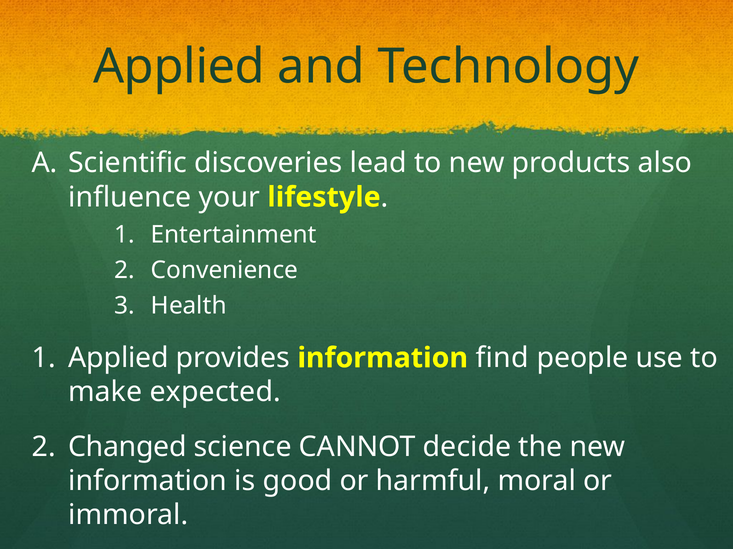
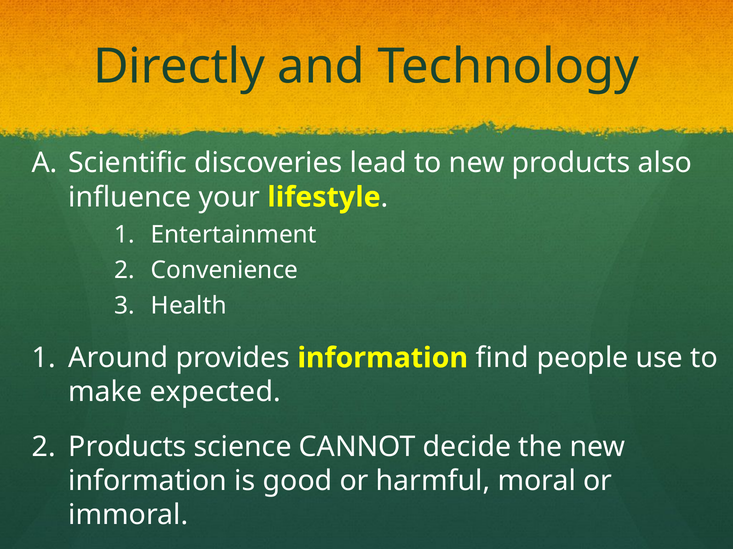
Applied at (179, 67): Applied -> Directly
Applied at (119, 358): Applied -> Around
Changed at (127, 447): Changed -> Products
